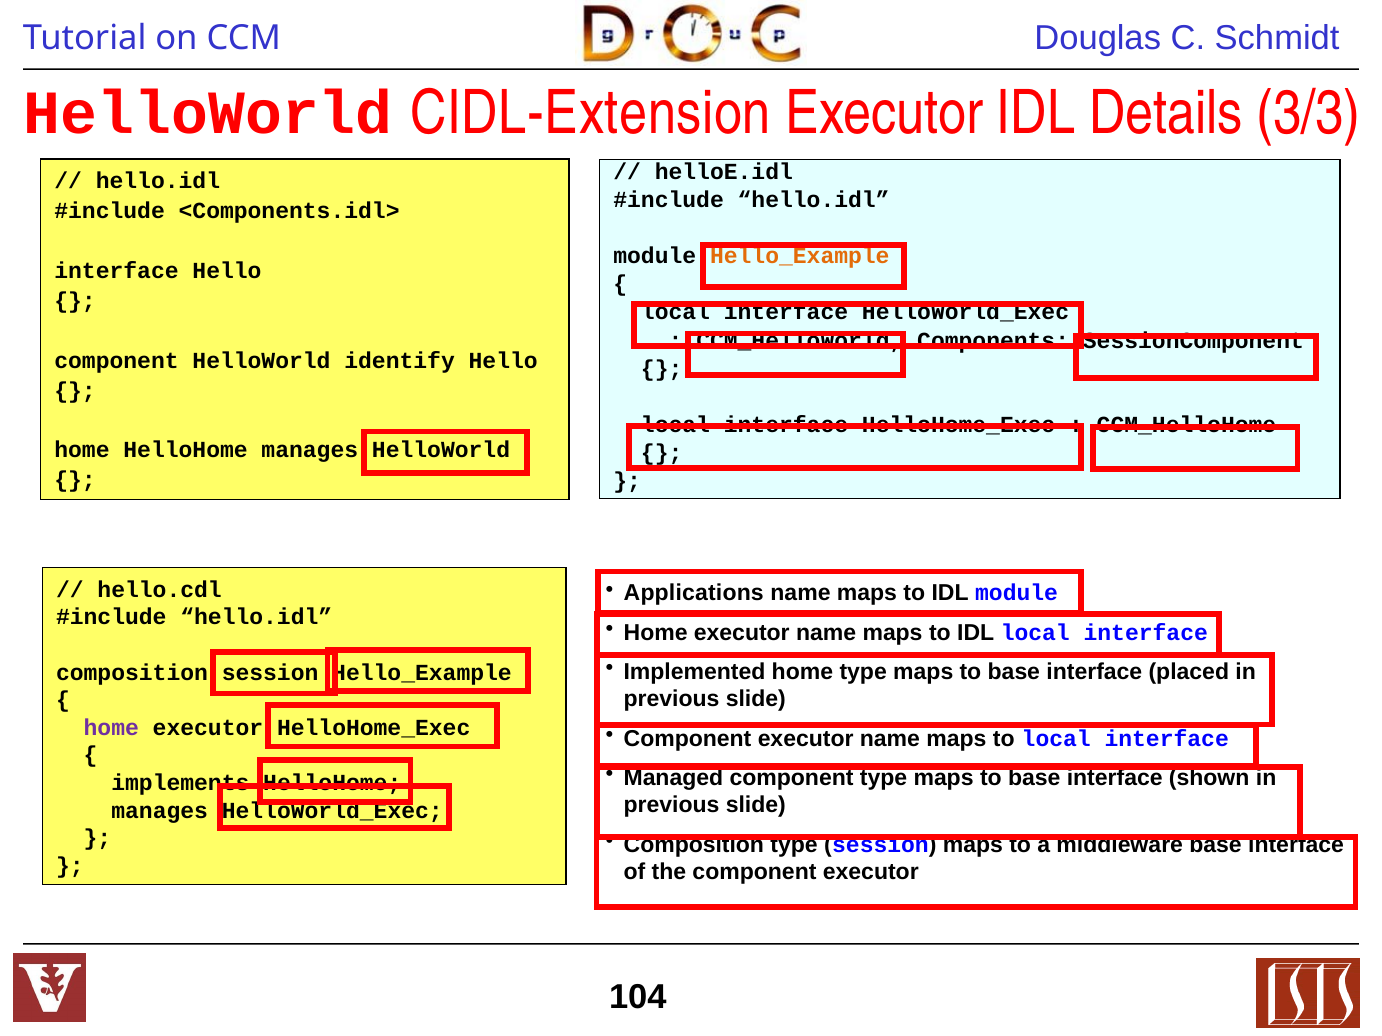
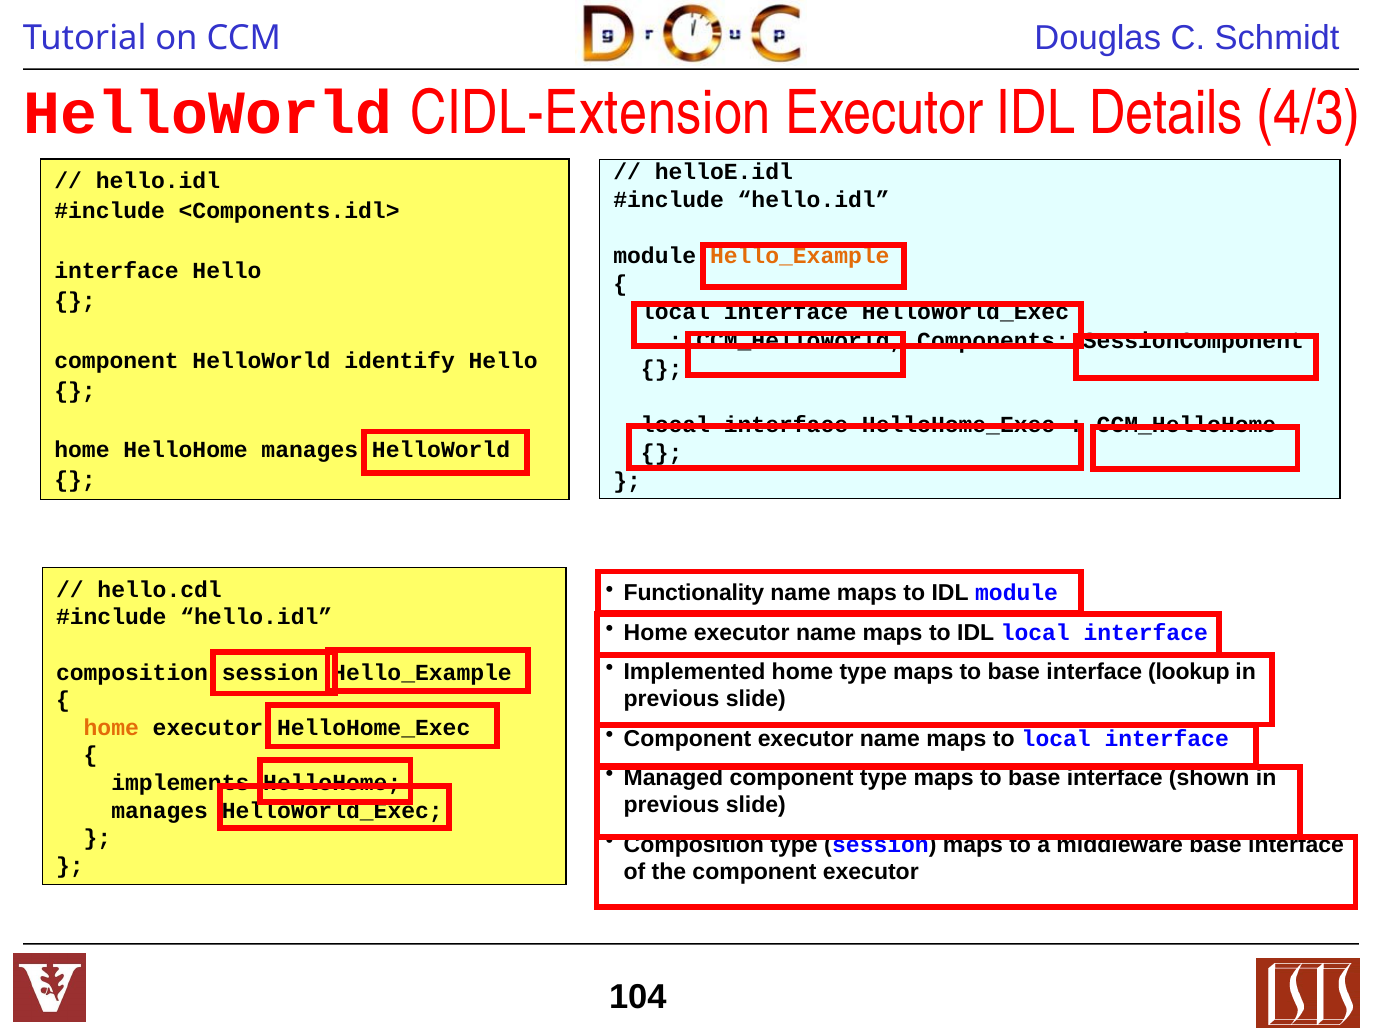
3/3: 3/3 -> 4/3
Applications: Applications -> Functionality
placed: placed -> lookup
home at (111, 728) colour: purple -> orange
